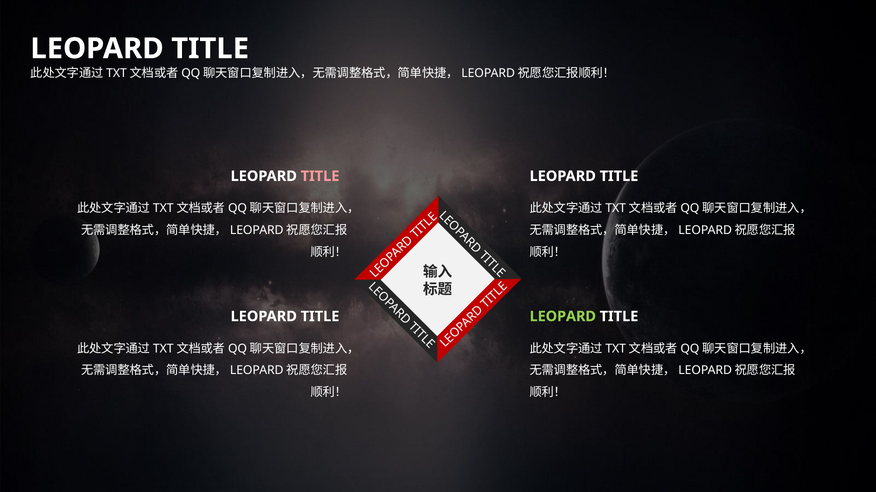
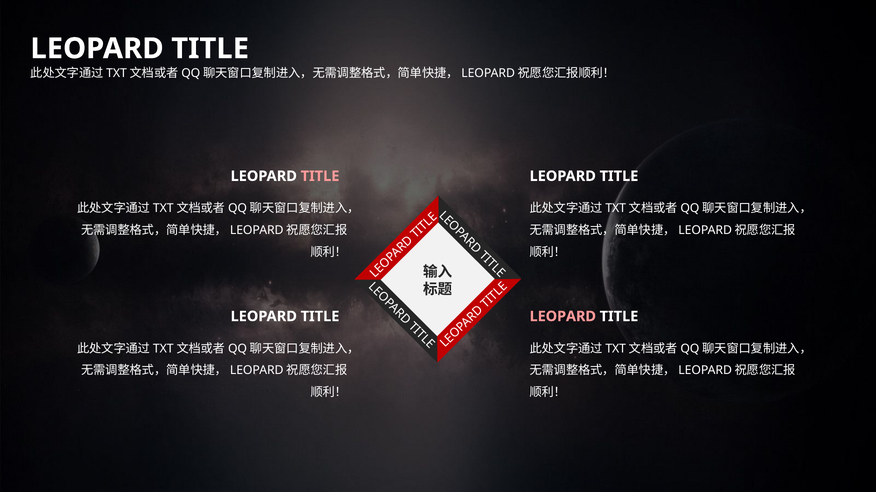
LEOPARD at (563, 317) colour: light green -> pink
